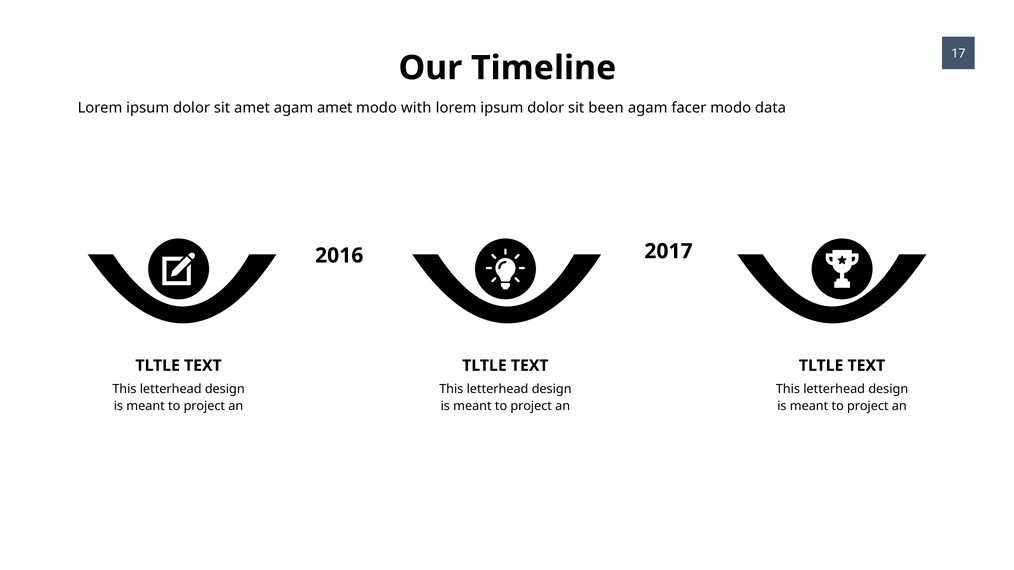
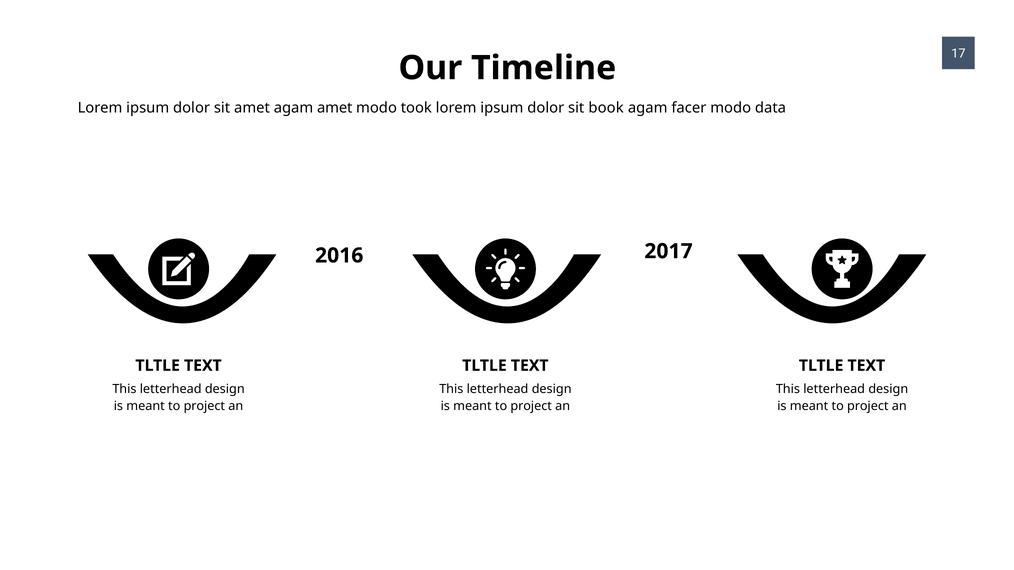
with: with -> took
been: been -> book
